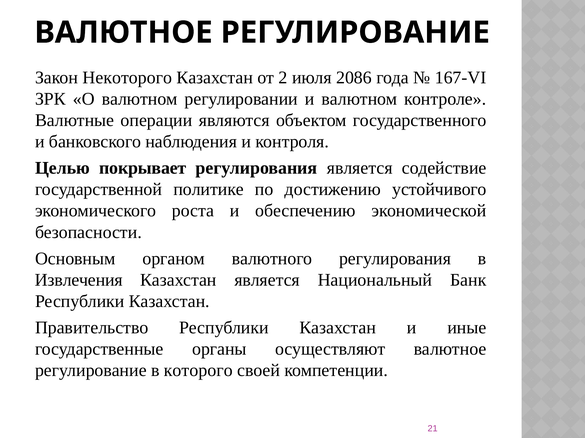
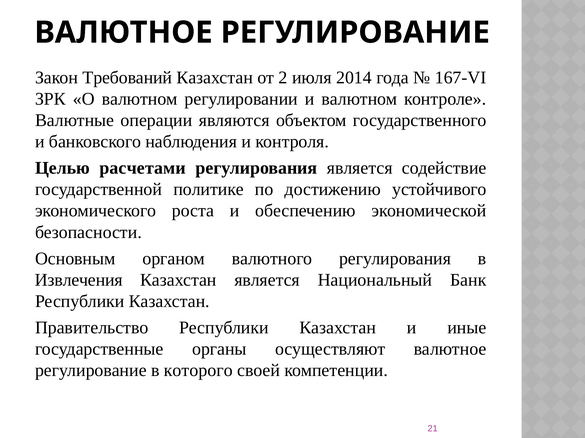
Некоторого: Некоторого -> Требований
2086: 2086 -> 2014
покрывает: покрывает -> расчетами
